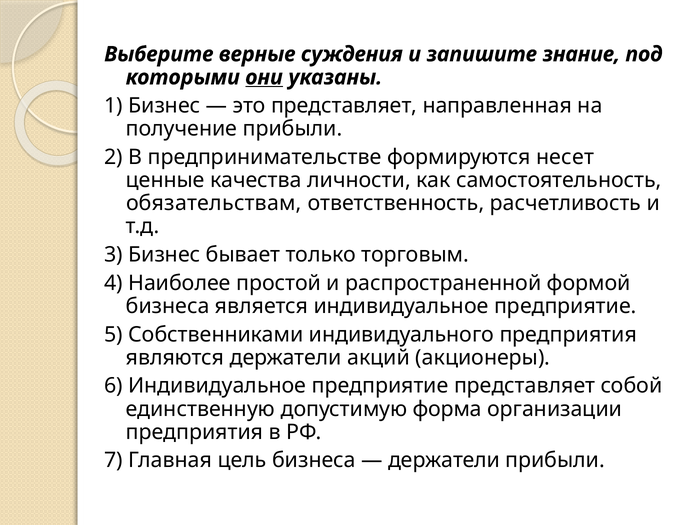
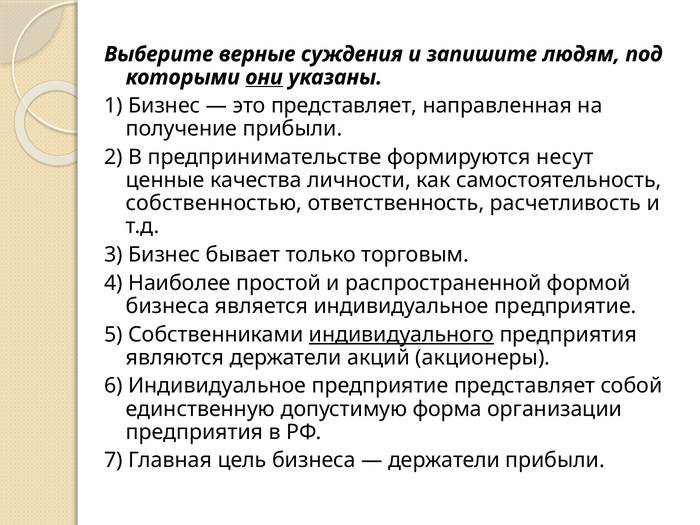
знание: знание -> людям
несет: несет -> несут
обязательствам: обязательствам -> собственностью
индивидуального underline: none -> present
